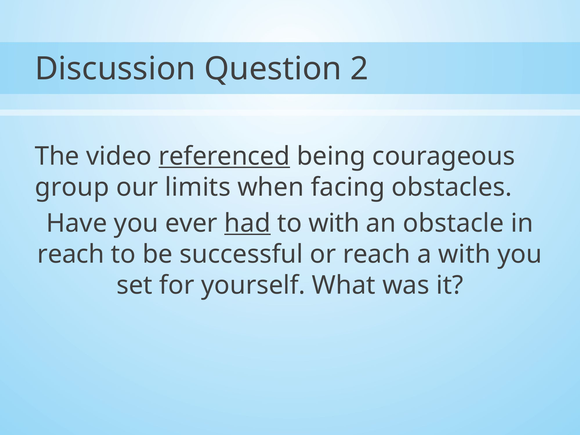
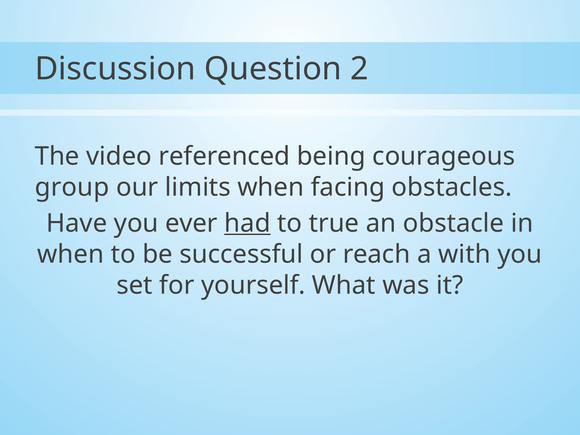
referenced underline: present -> none
to with: with -> true
reach at (71, 254): reach -> when
